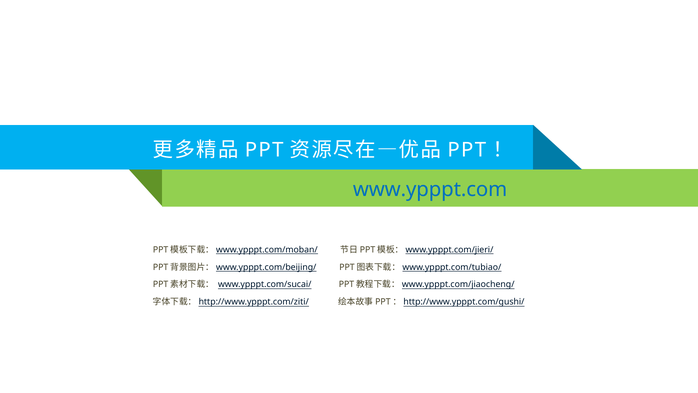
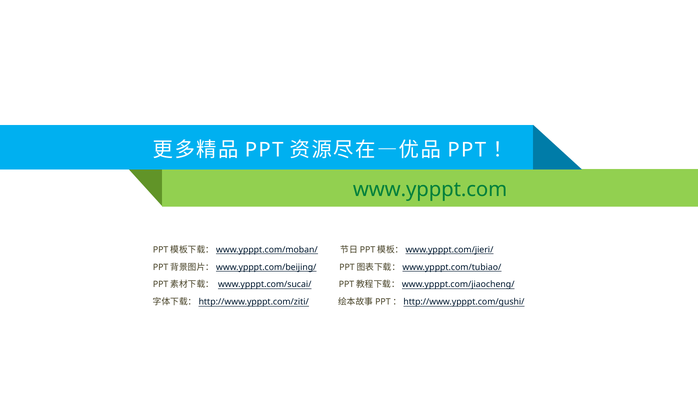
www.ypppt.com colour: blue -> green
